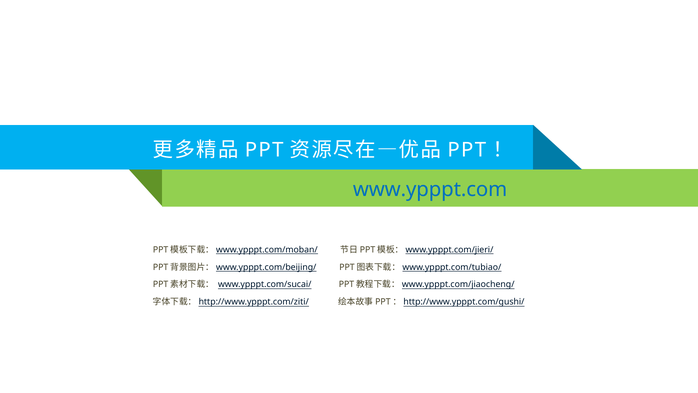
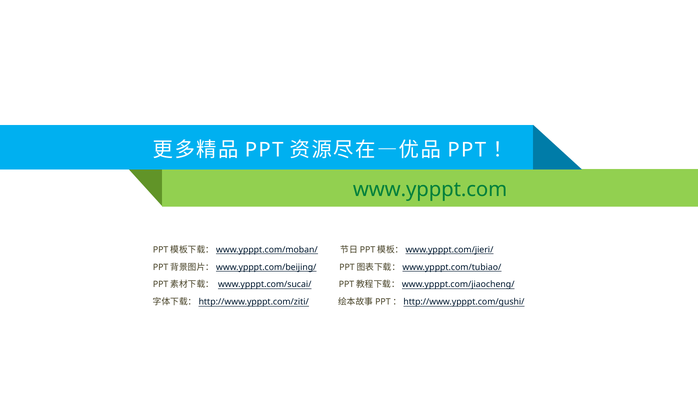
www.ypppt.com colour: blue -> green
